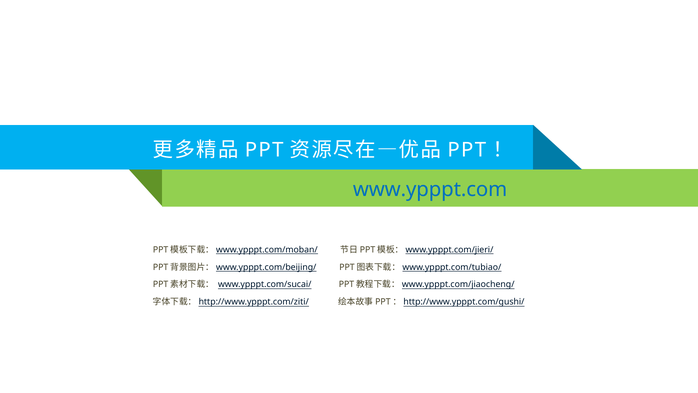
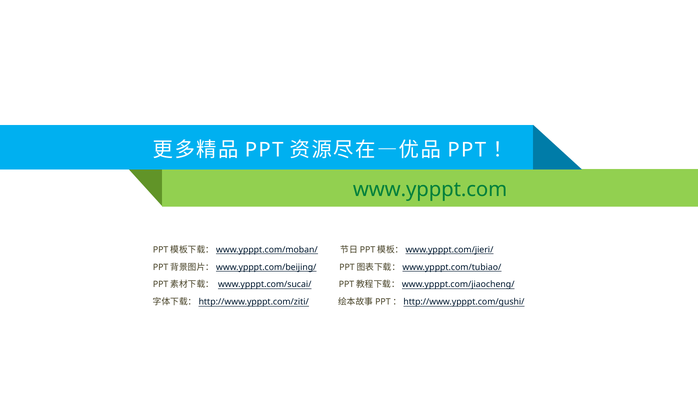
www.ypppt.com colour: blue -> green
